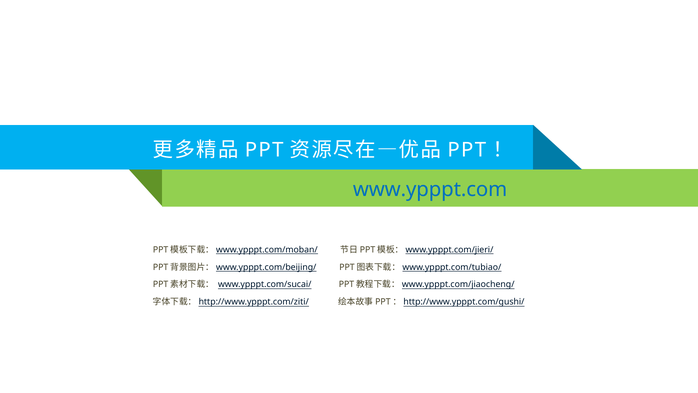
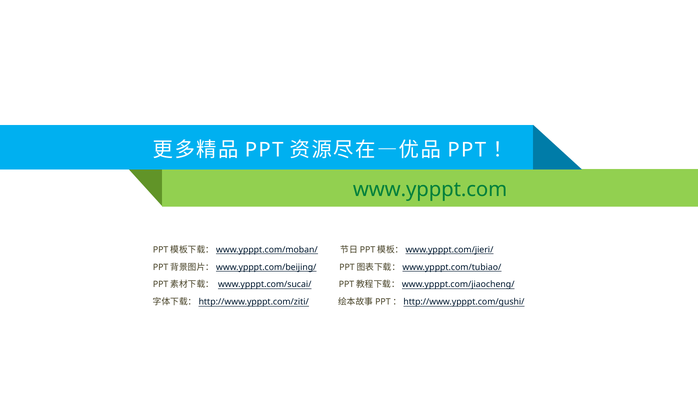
www.ypppt.com colour: blue -> green
